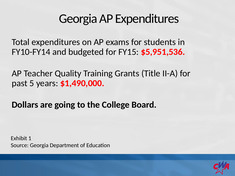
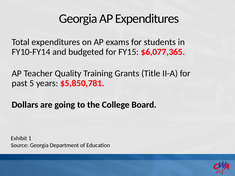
$5,951,536: $5,951,536 -> $6,077,365
$1,490,000: $1,490,000 -> $5,850,781
